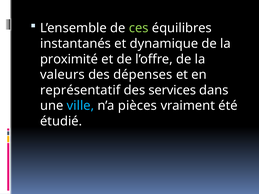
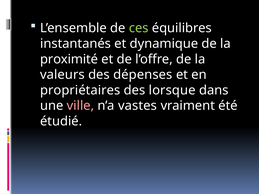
représentatif: représentatif -> propriétaires
services: services -> lorsque
ville colour: light blue -> pink
pièces: pièces -> vastes
